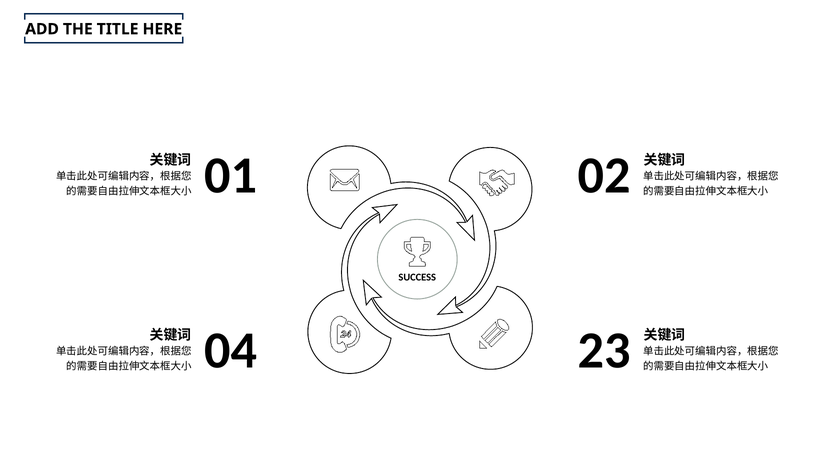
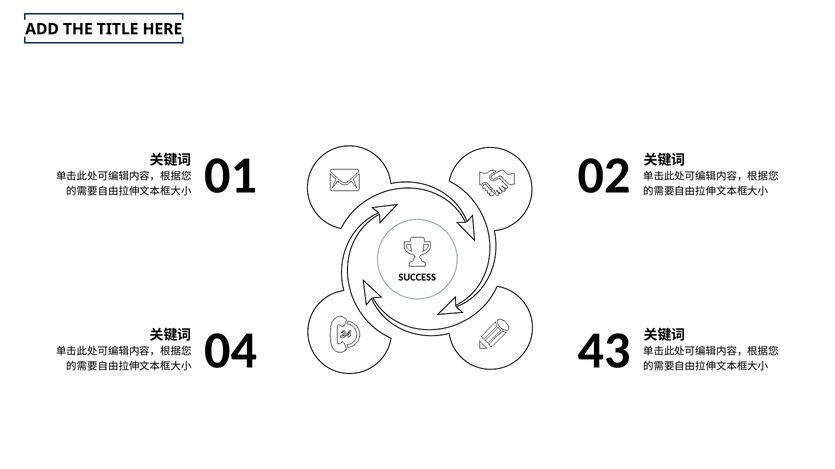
23: 23 -> 43
